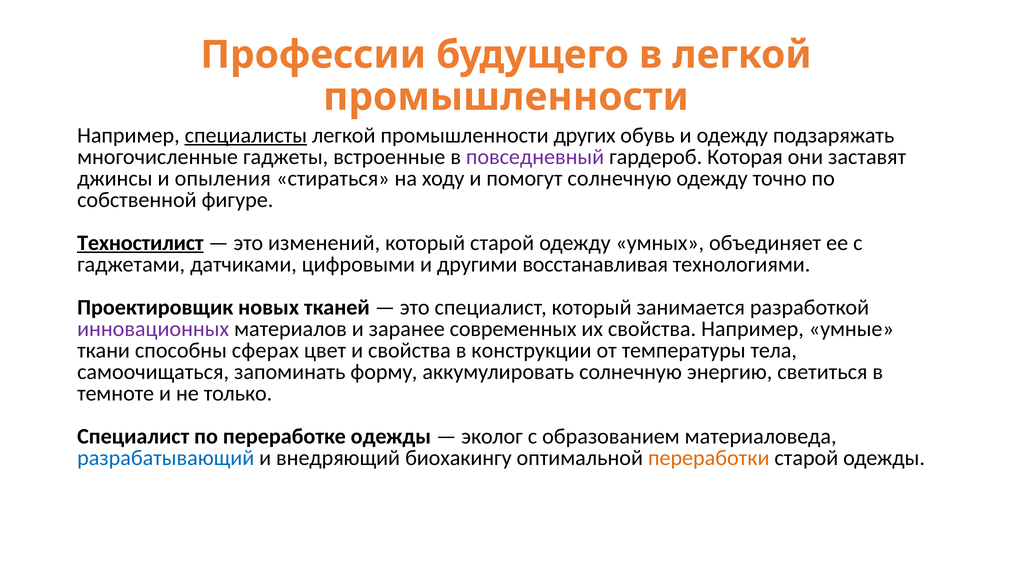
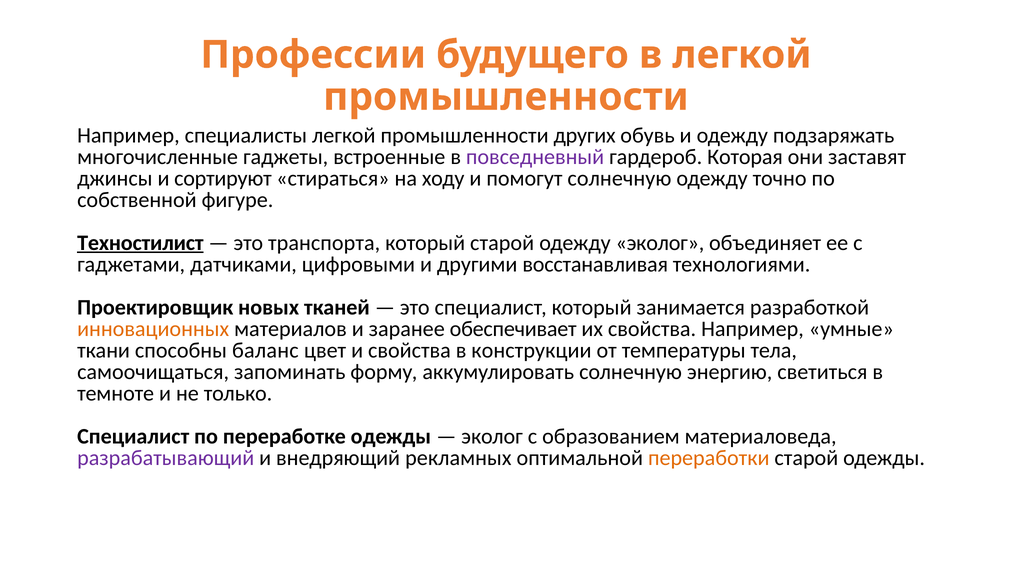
специалисты underline: present -> none
опыления: опыления -> сортируют
изменений: изменений -> транспорта
одежду умных: умных -> эколог
инновационных colour: purple -> orange
современных: современных -> обеспечивает
сферах: сферах -> баланс
разрабатывающий colour: blue -> purple
биохакингу: биохакингу -> рекламных
